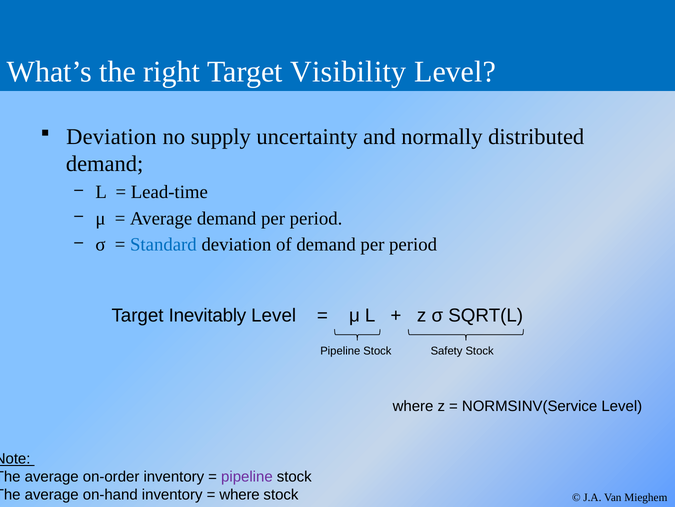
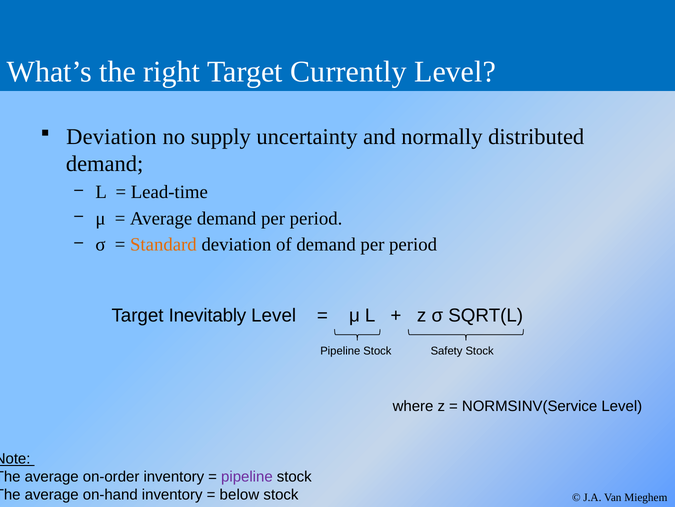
Visibility: Visibility -> Currently
Standard colour: blue -> orange
where at (240, 494): where -> below
